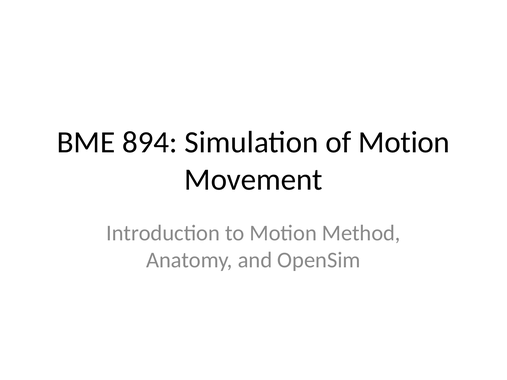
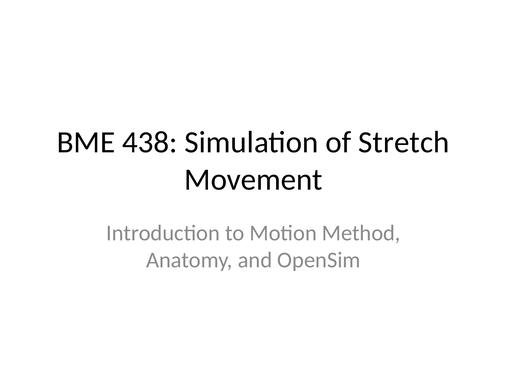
894: 894 -> 438
of Motion: Motion -> Stretch
